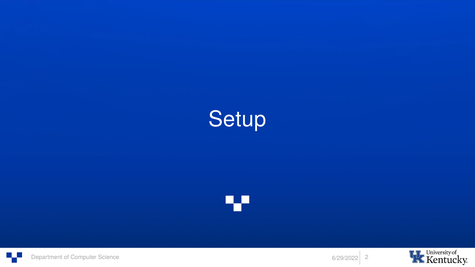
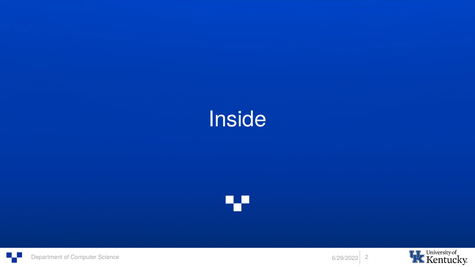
Setup: Setup -> Inside
